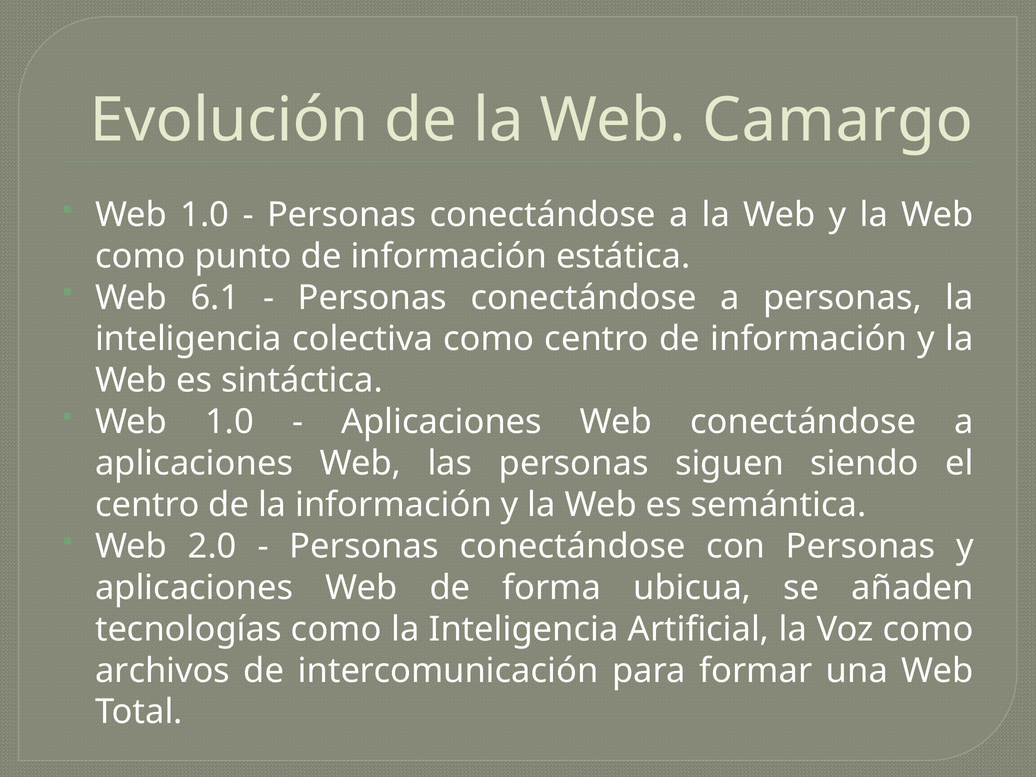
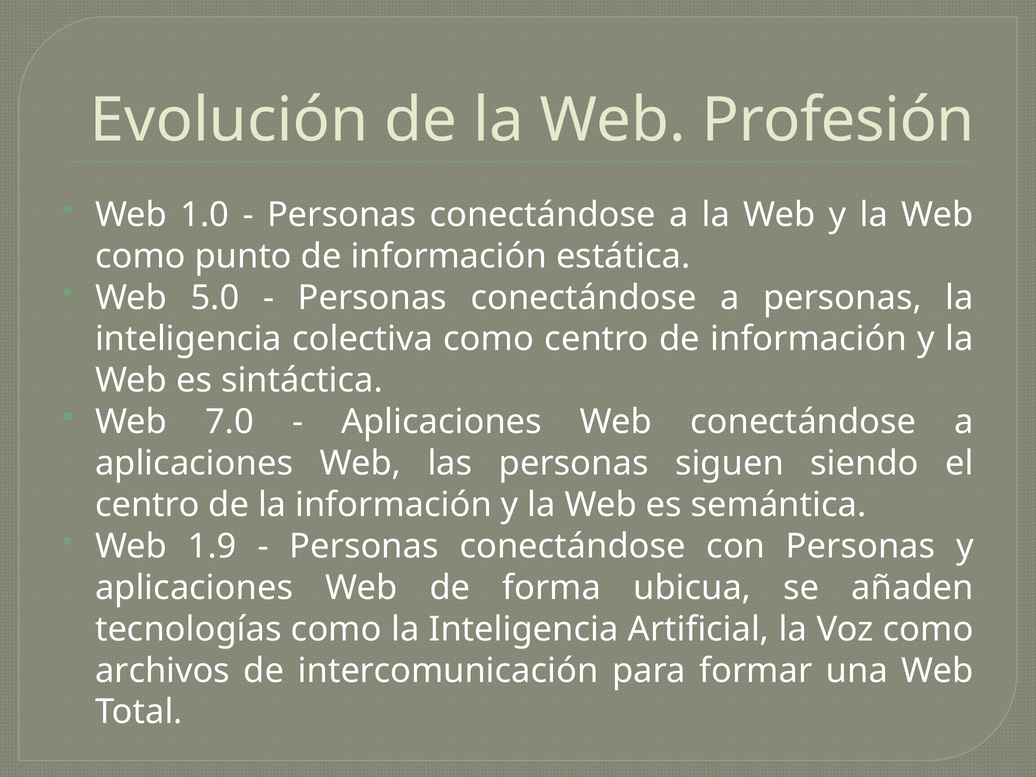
Camargo: Camargo -> Profesión
6.1: 6.1 -> 5.0
1.0 at (230, 422): 1.0 -> 7.0
2.0: 2.0 -> 1.9
